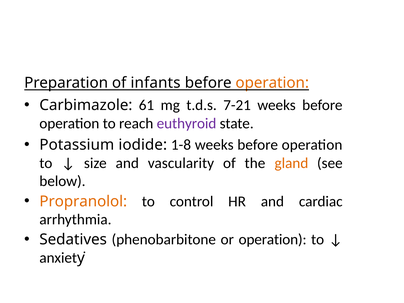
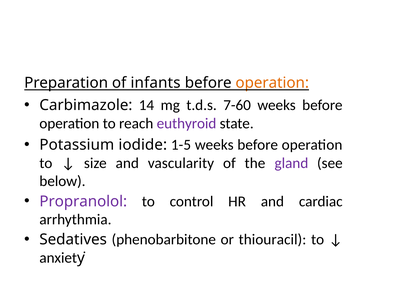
61: 61 -> 14
7-21: 7-21 -> 7-60
1-8: 1-8 -> 1-5
gland colour: orange -> purple
Propranolol colour: orange -> purple
or operation: operation -> thiouracil
